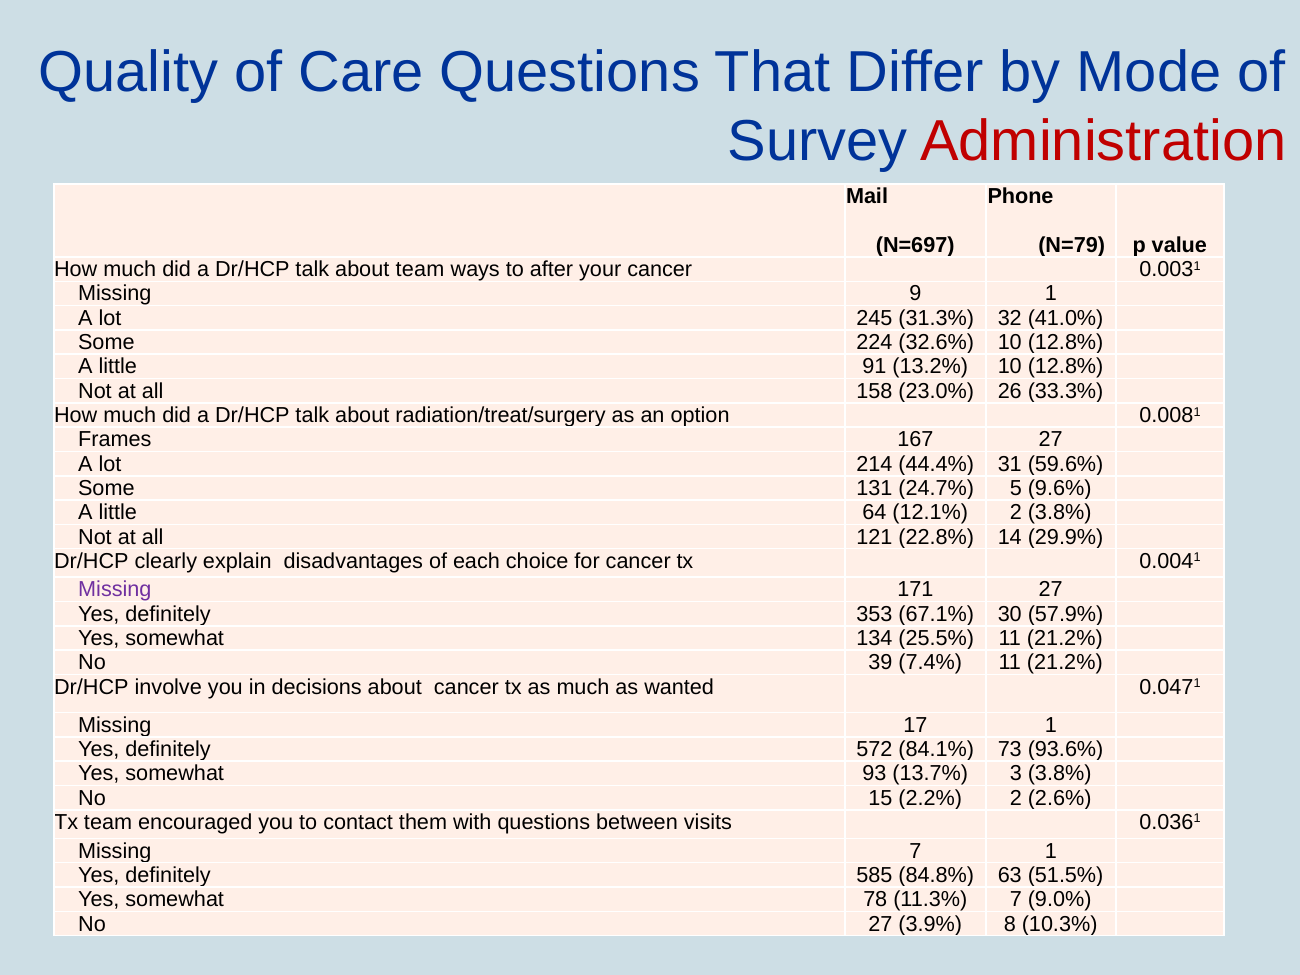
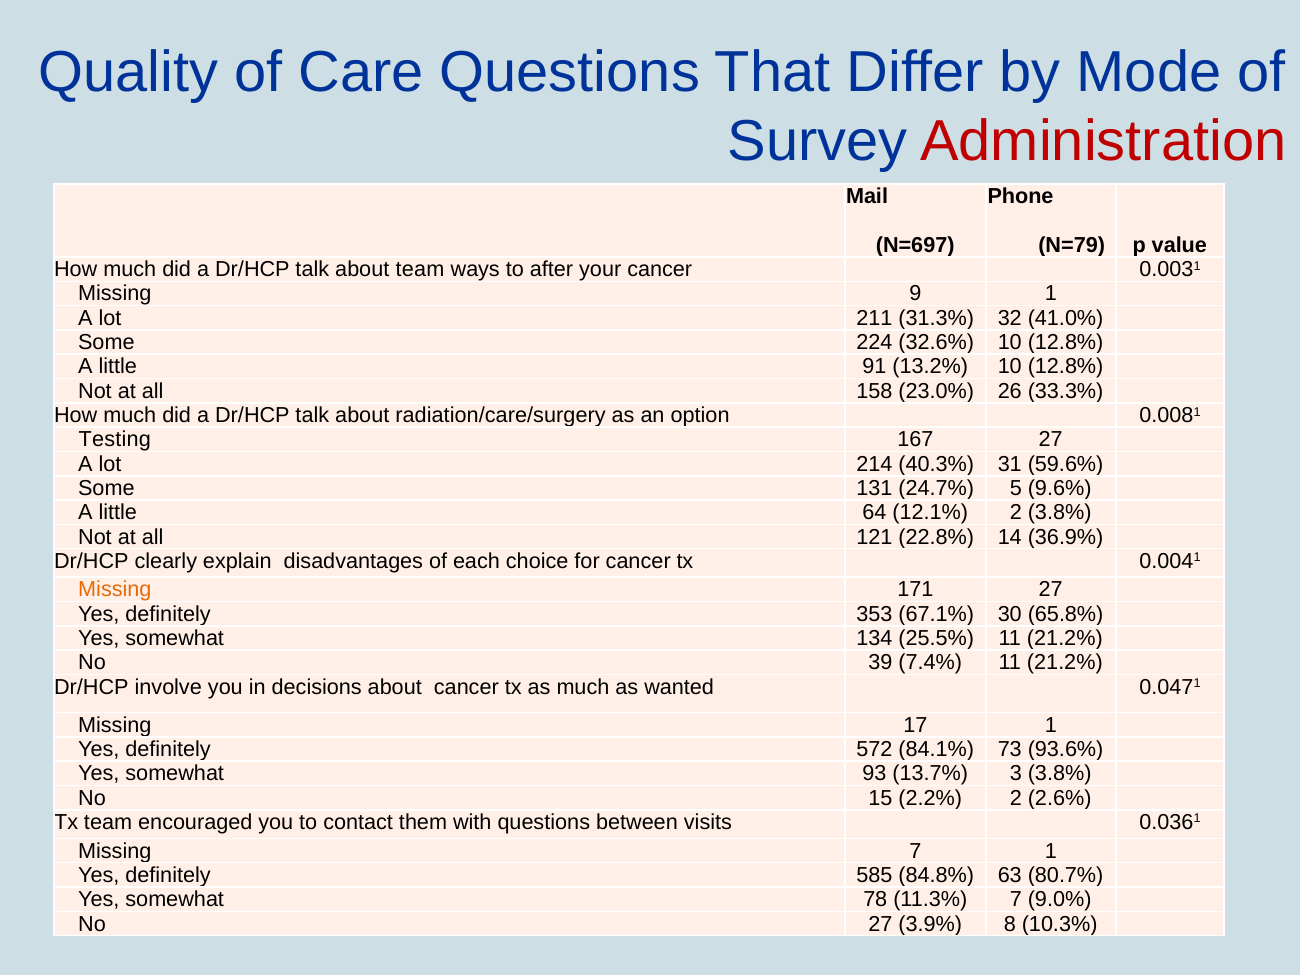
245: 245 -> 211
radiation/treat/surgery: radiation/treat/surgery -> radiation/care/surgery
Frames: Frames -> Testing
44.4%: 44.4% -> 40.3%
29.9%: 29.9% -> 36.9%
Missing at (115, 590) colour: purple -> orange
57.9%: 57.9% -> 65.8%
51.5%: 51.5% -> 80.7%
